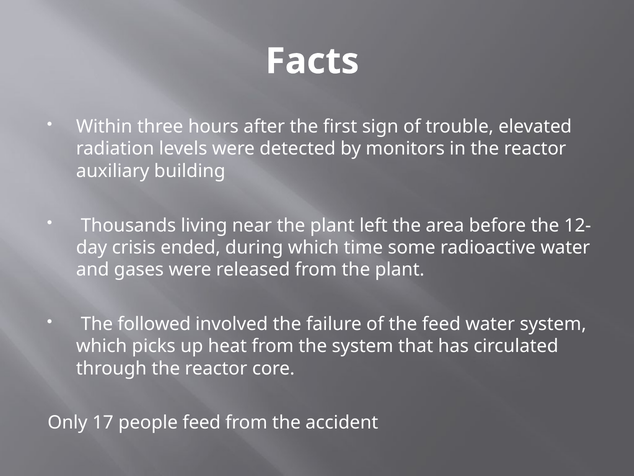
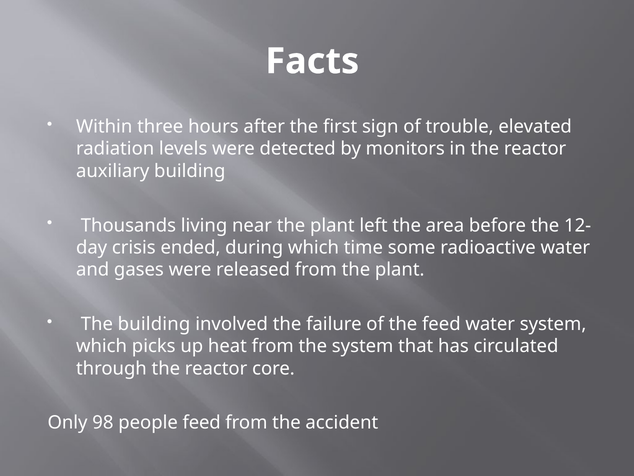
The followed: followed -> building
17: 17 -> 98
